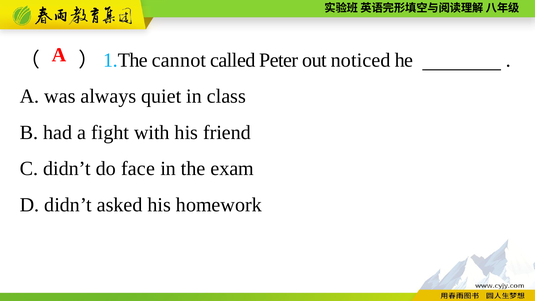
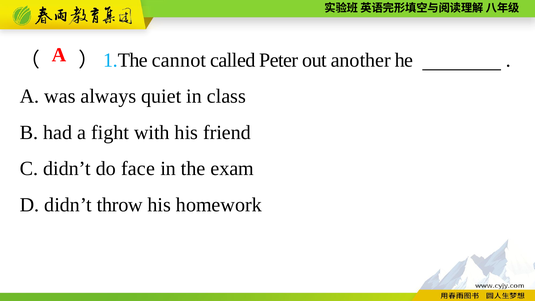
noticed: noticed -> another
asked: asked -> throw
